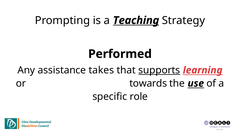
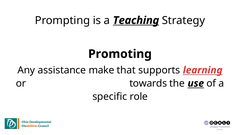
Performed: Performed -> Promoting
takes: takes -> make
supports underline: present -> none
